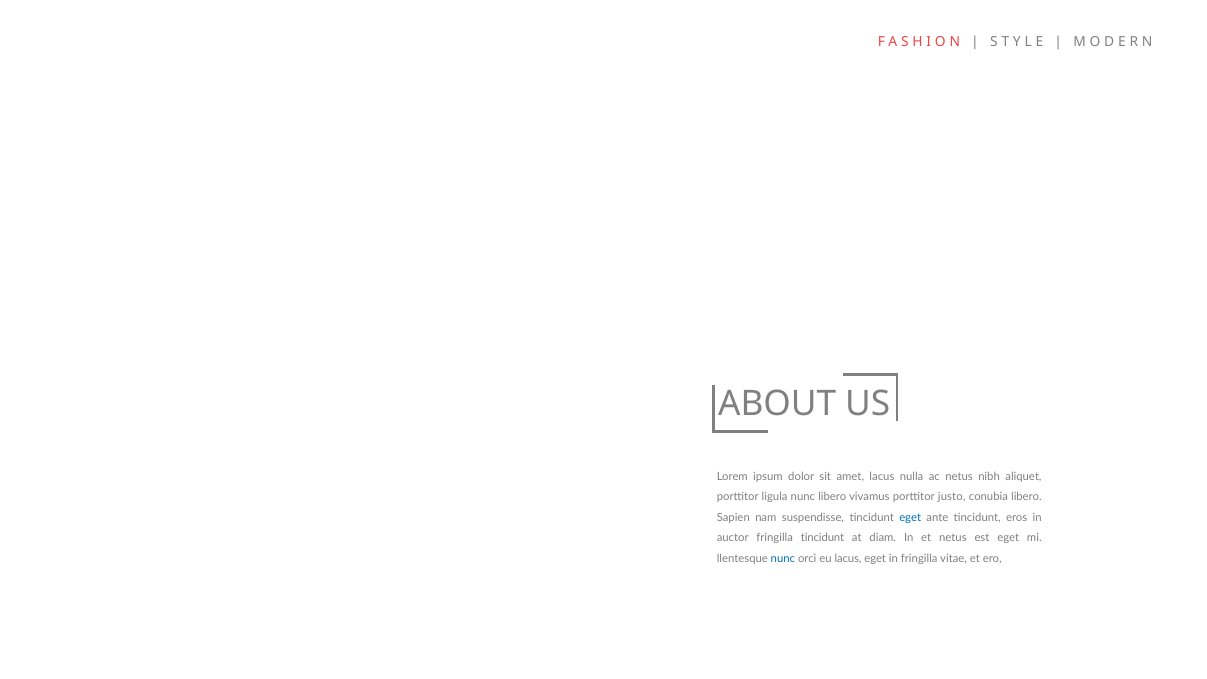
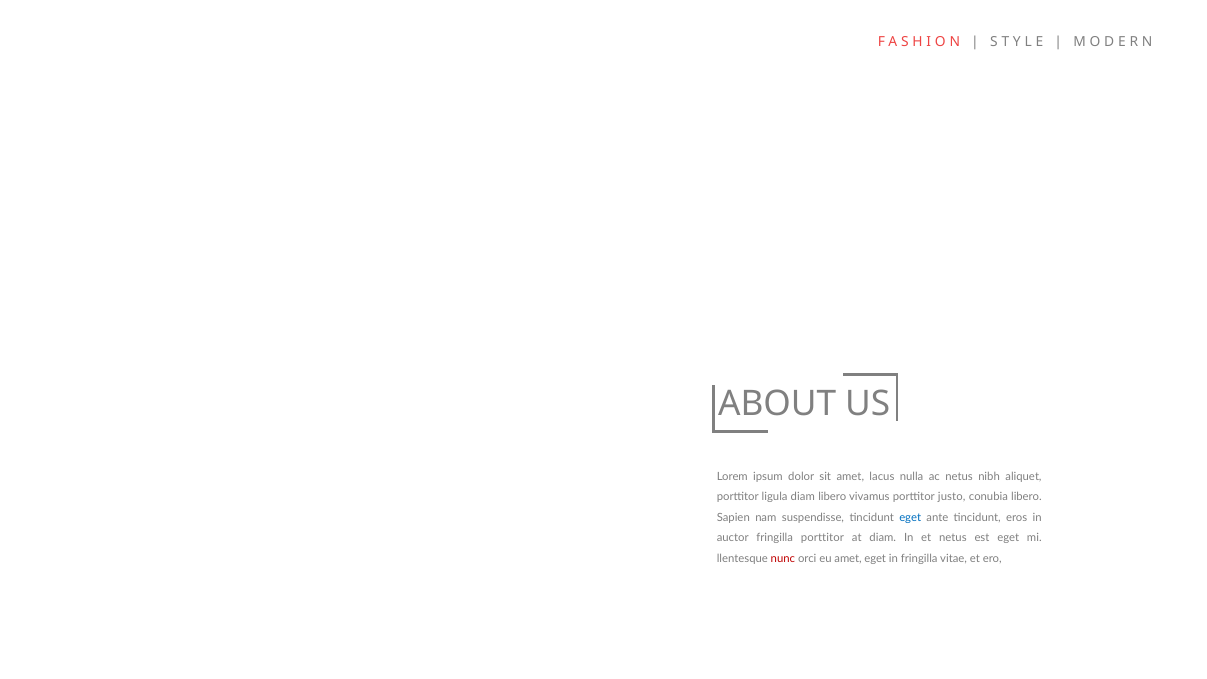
ligula nunc: nunc -> diam
fringilla tincidunt: tincidunt -> porttitor
nunc at (783, 558) colour: blue -> red
eu lacus: lacus -> amet
